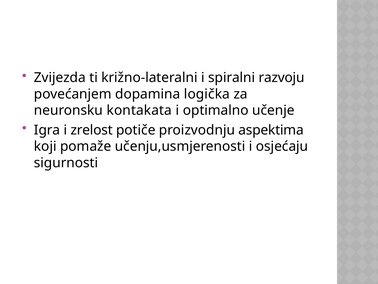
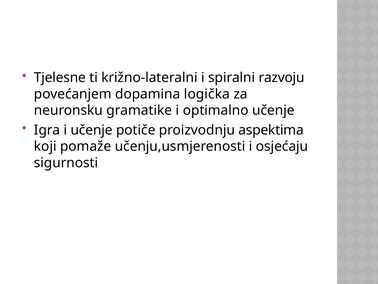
Zvijezda: Zvijezda -> Tjelesne
kontakata: kontakata -> gramatike
i zrelost: zrelost -> učenje
